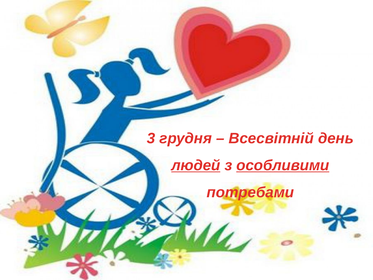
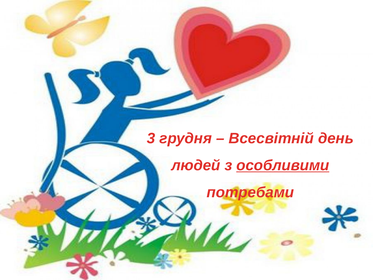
людей underline: present -> none
